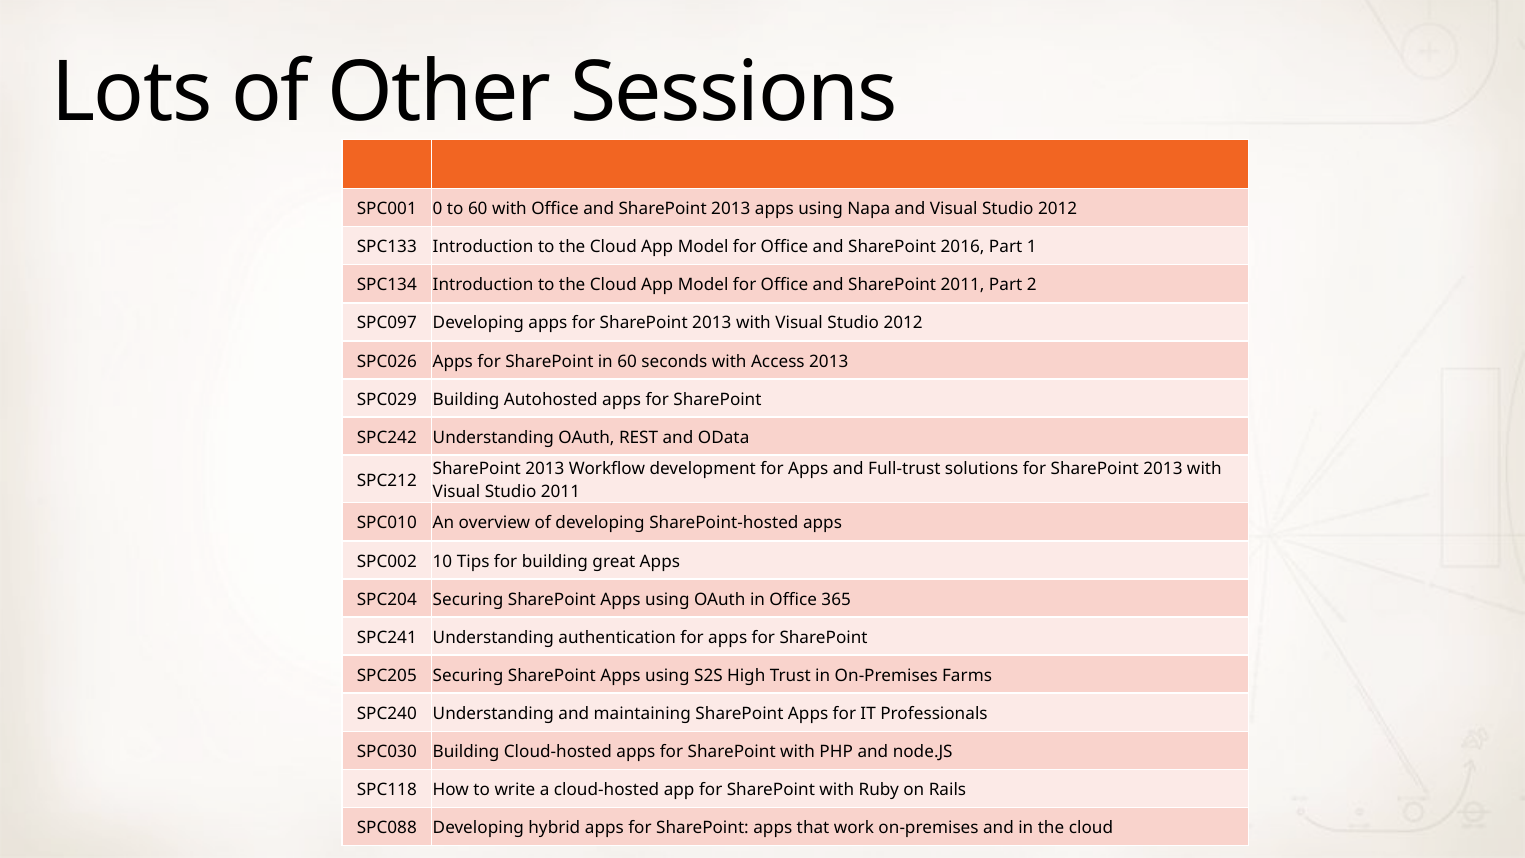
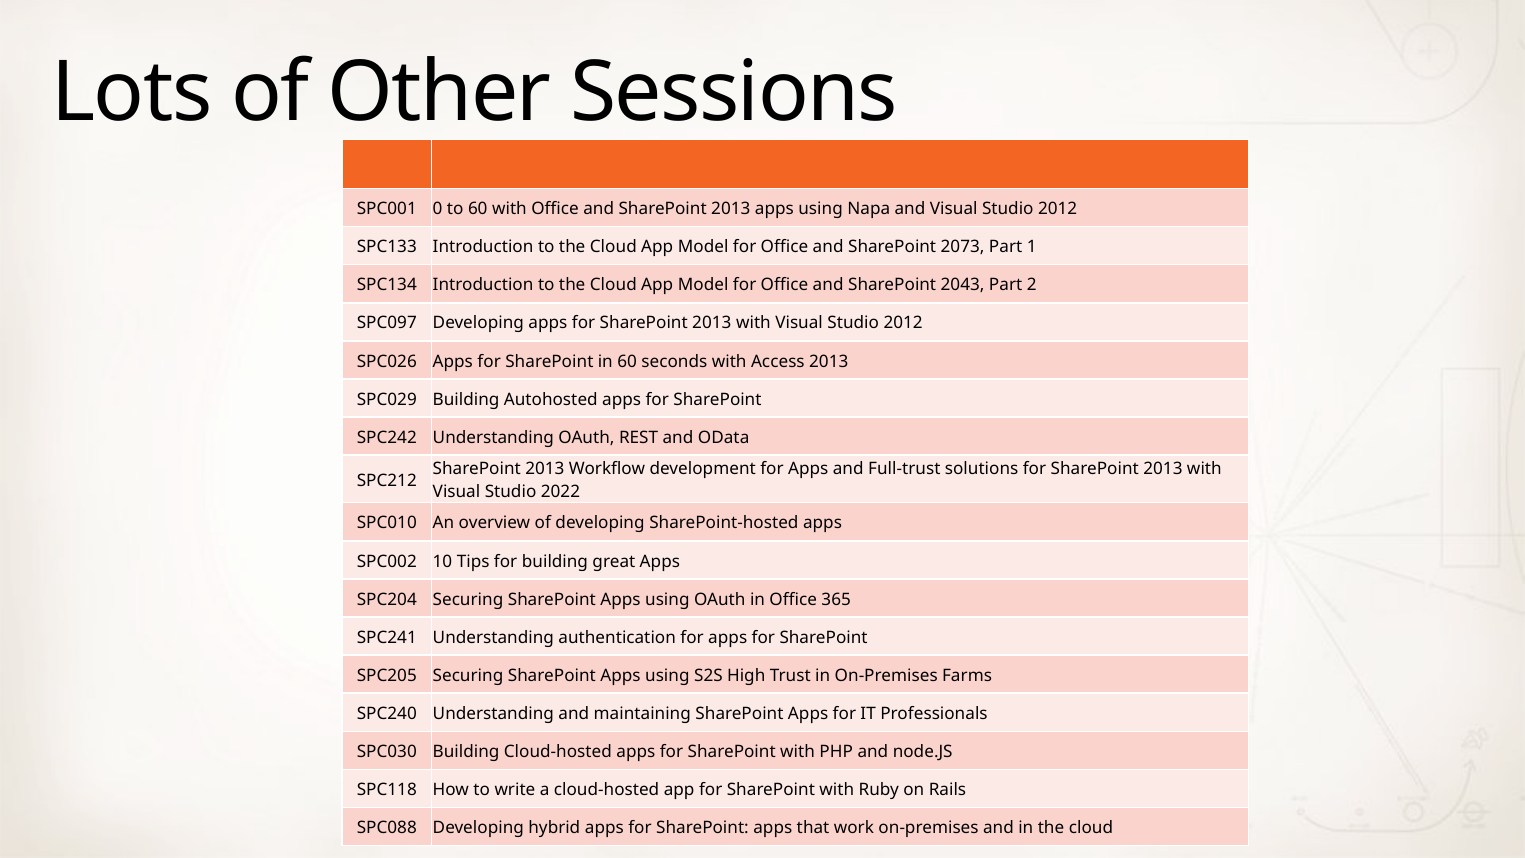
2016: 2016 -> 2073
SharePoint 2011: 2011 -> 2043
Studio 2011: 2011 -> 2022
